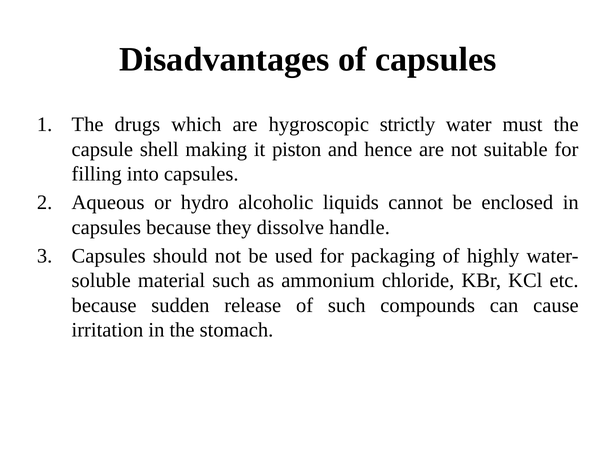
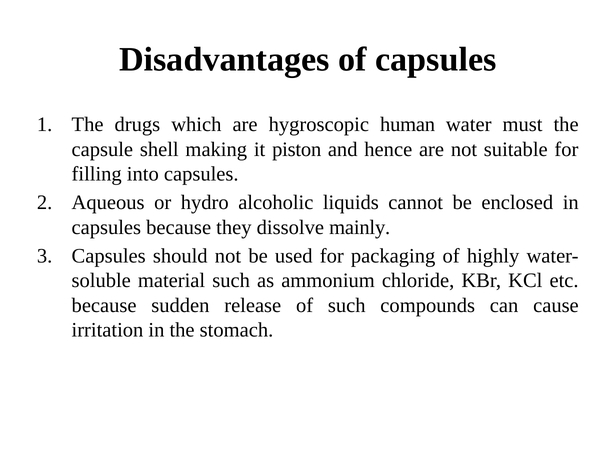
strictly: strictly -> human
handle: handle -> mainly
